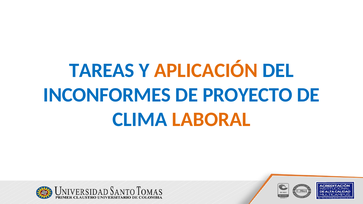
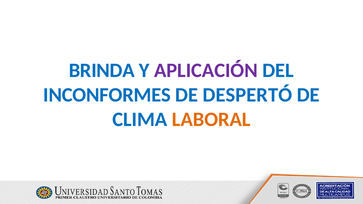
TAREAS: TAREAS -> BRINDA
APLICACIÓN colour: orange -> purple
PROYECTO: PROYECTO -> DESPERTÓ
